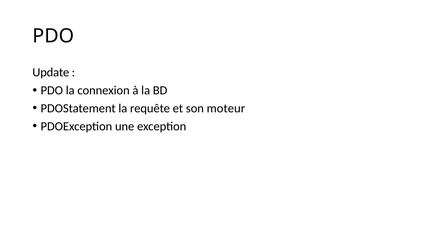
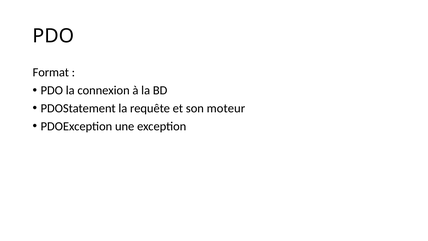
Update: Update -> Format
